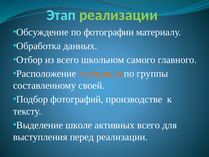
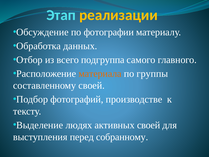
реализации at (119, 15) colour: light green -> yellow
школьном: школьном -> подгруппа
школе: школе -> людях
активных всего: всего -> своей
перед реализации: реализации -> собранному
